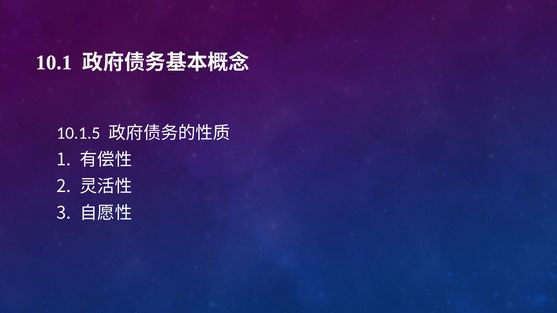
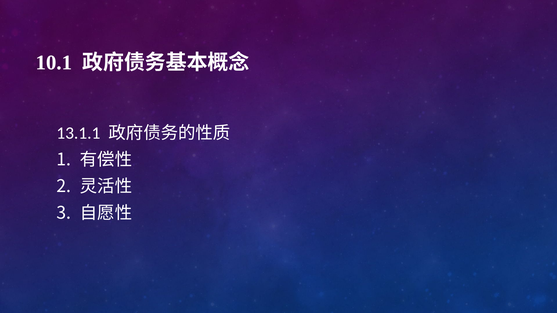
10.1.5: 10.1.5 -> 13.1.1
